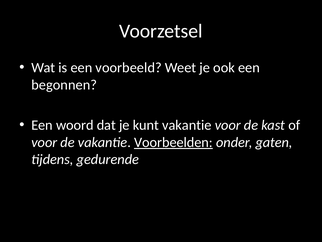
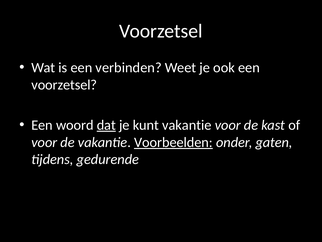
voorbeeld: voorbeeld -> verbinden
begonnen at (64, 85): begonnen -> voorzetsel
dat underline: none -> present
